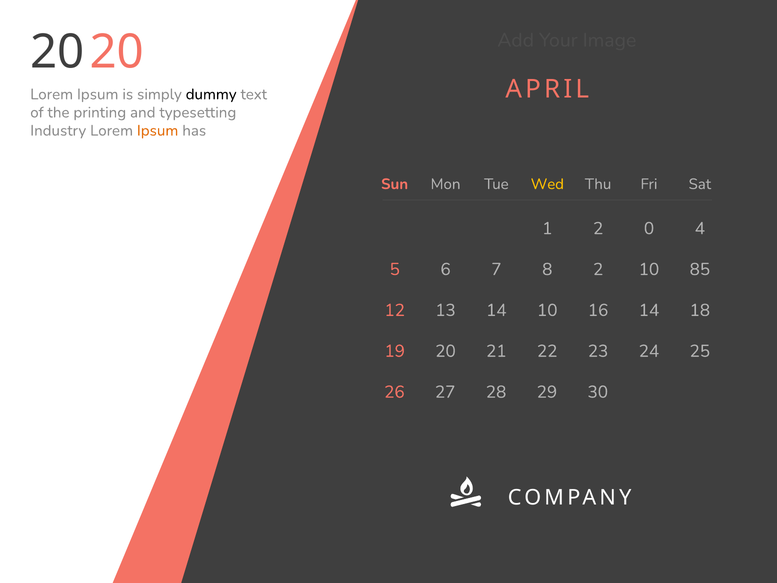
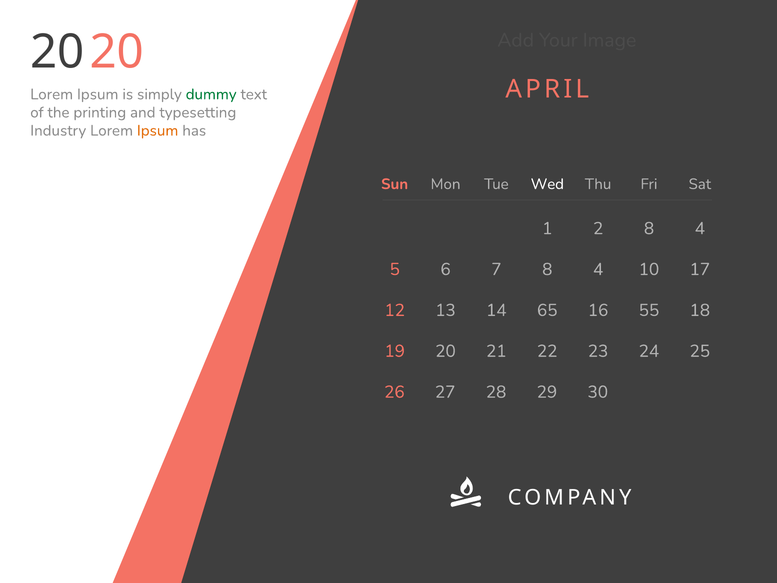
dummy colour: black -> green
Wed colour: yellow -> white
2 0: 0 -> 8
7 8 2: 2 -> 4
85: 85 -> 17
14 10: 10 -> 65
16 14: 14 -> 55
